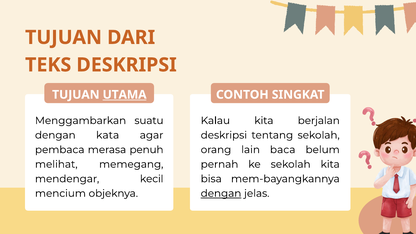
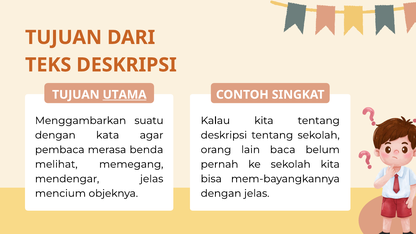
kita berjalan: berjalan -> tentang
penuh: penuh -> benda
mendengar kecil: kecil -> jelas
dengan at (221, 193) underline: present -> none
